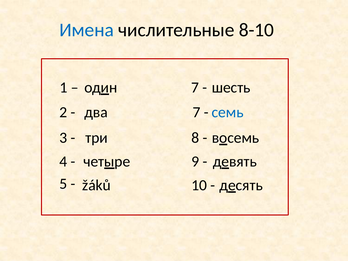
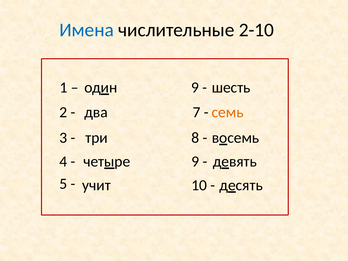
8-10: 8-10 -> 2-10
7 at (195, 88): 7 -> 9
семь colour: blue -> orange
žáků: žáků -> учит
